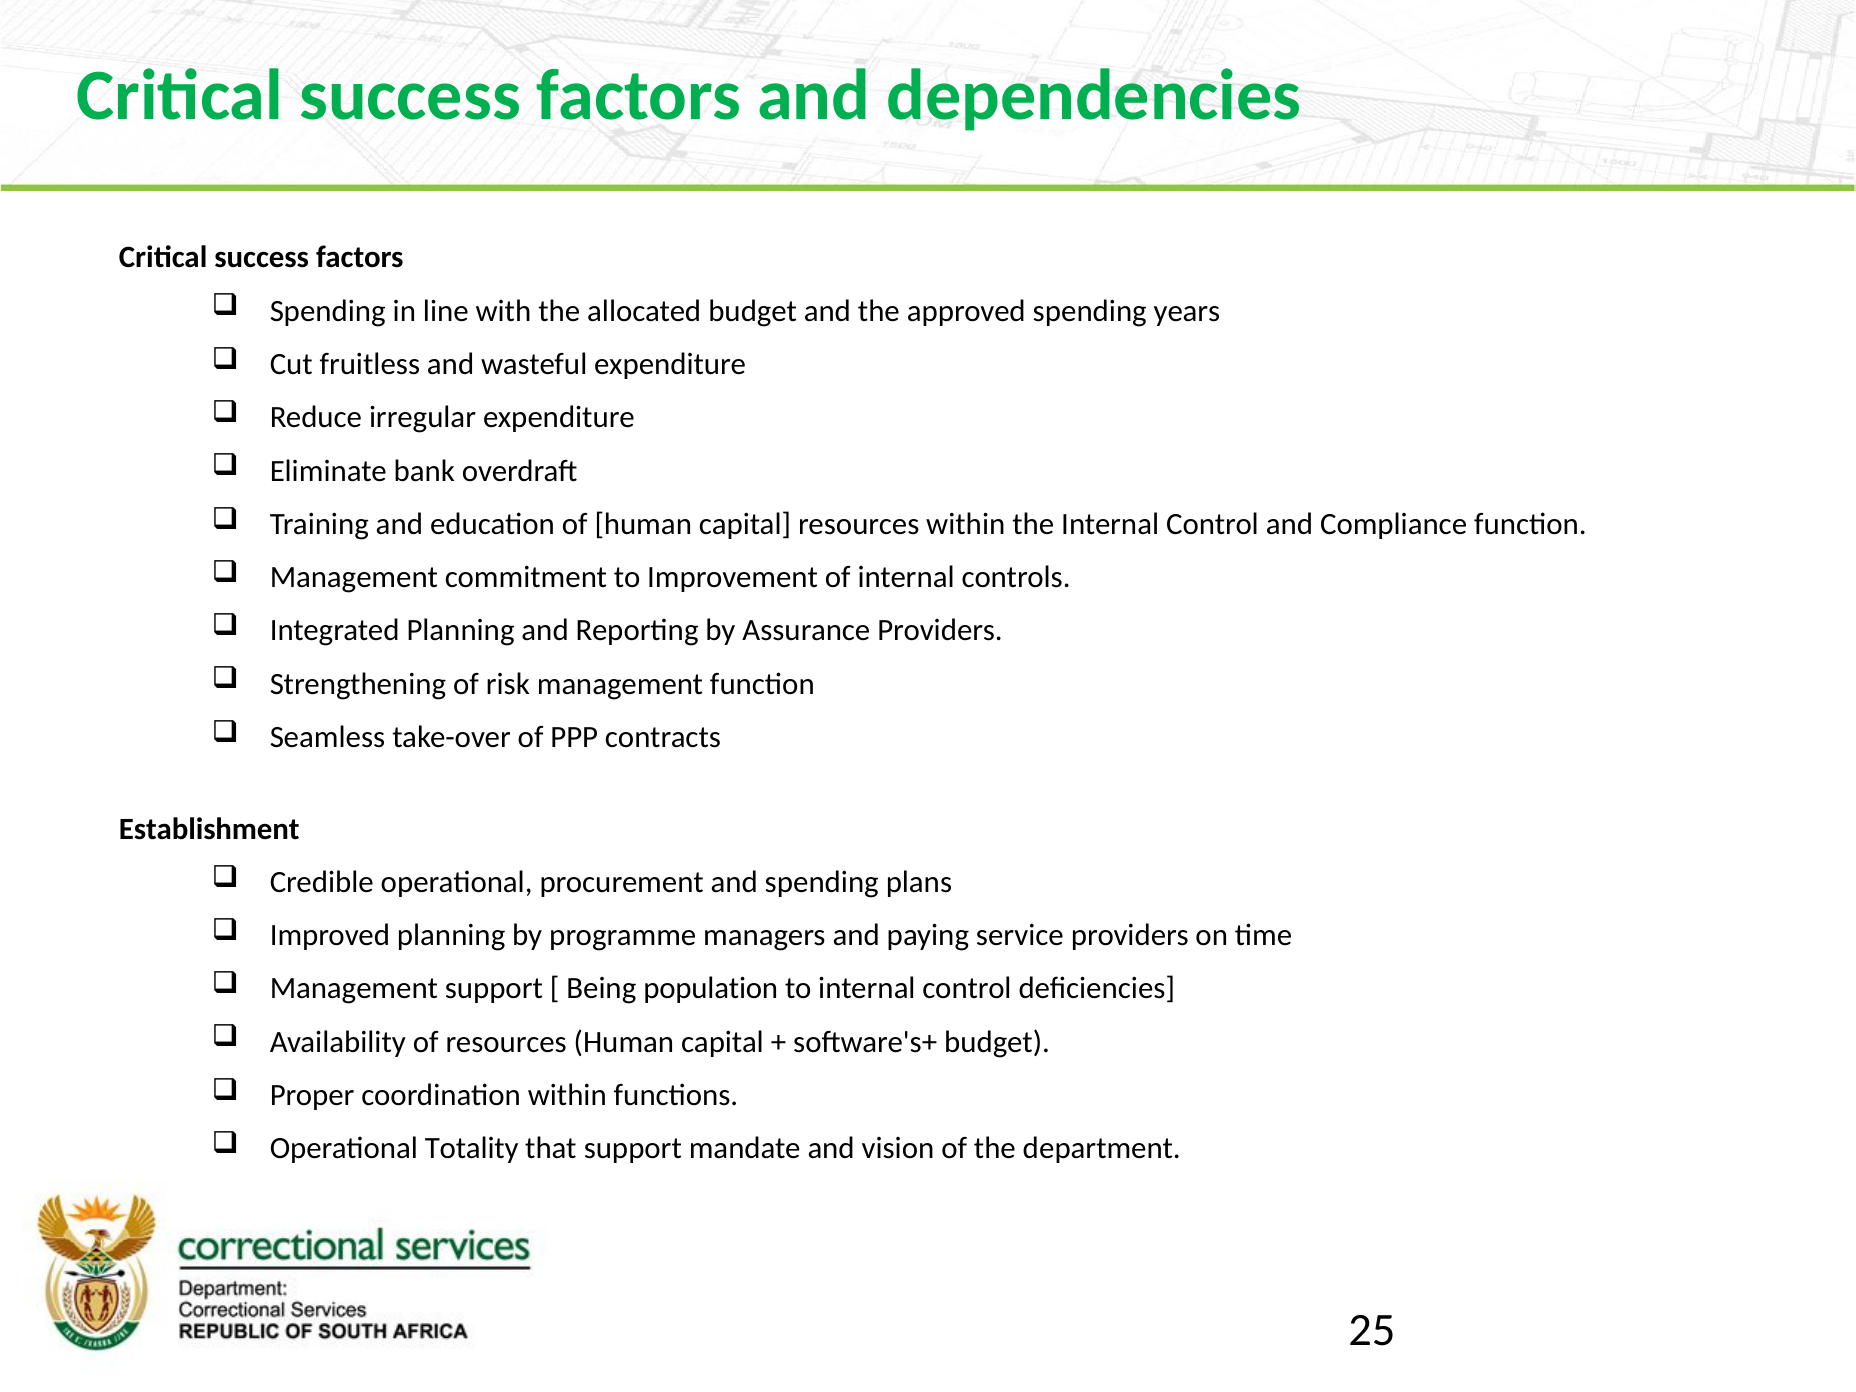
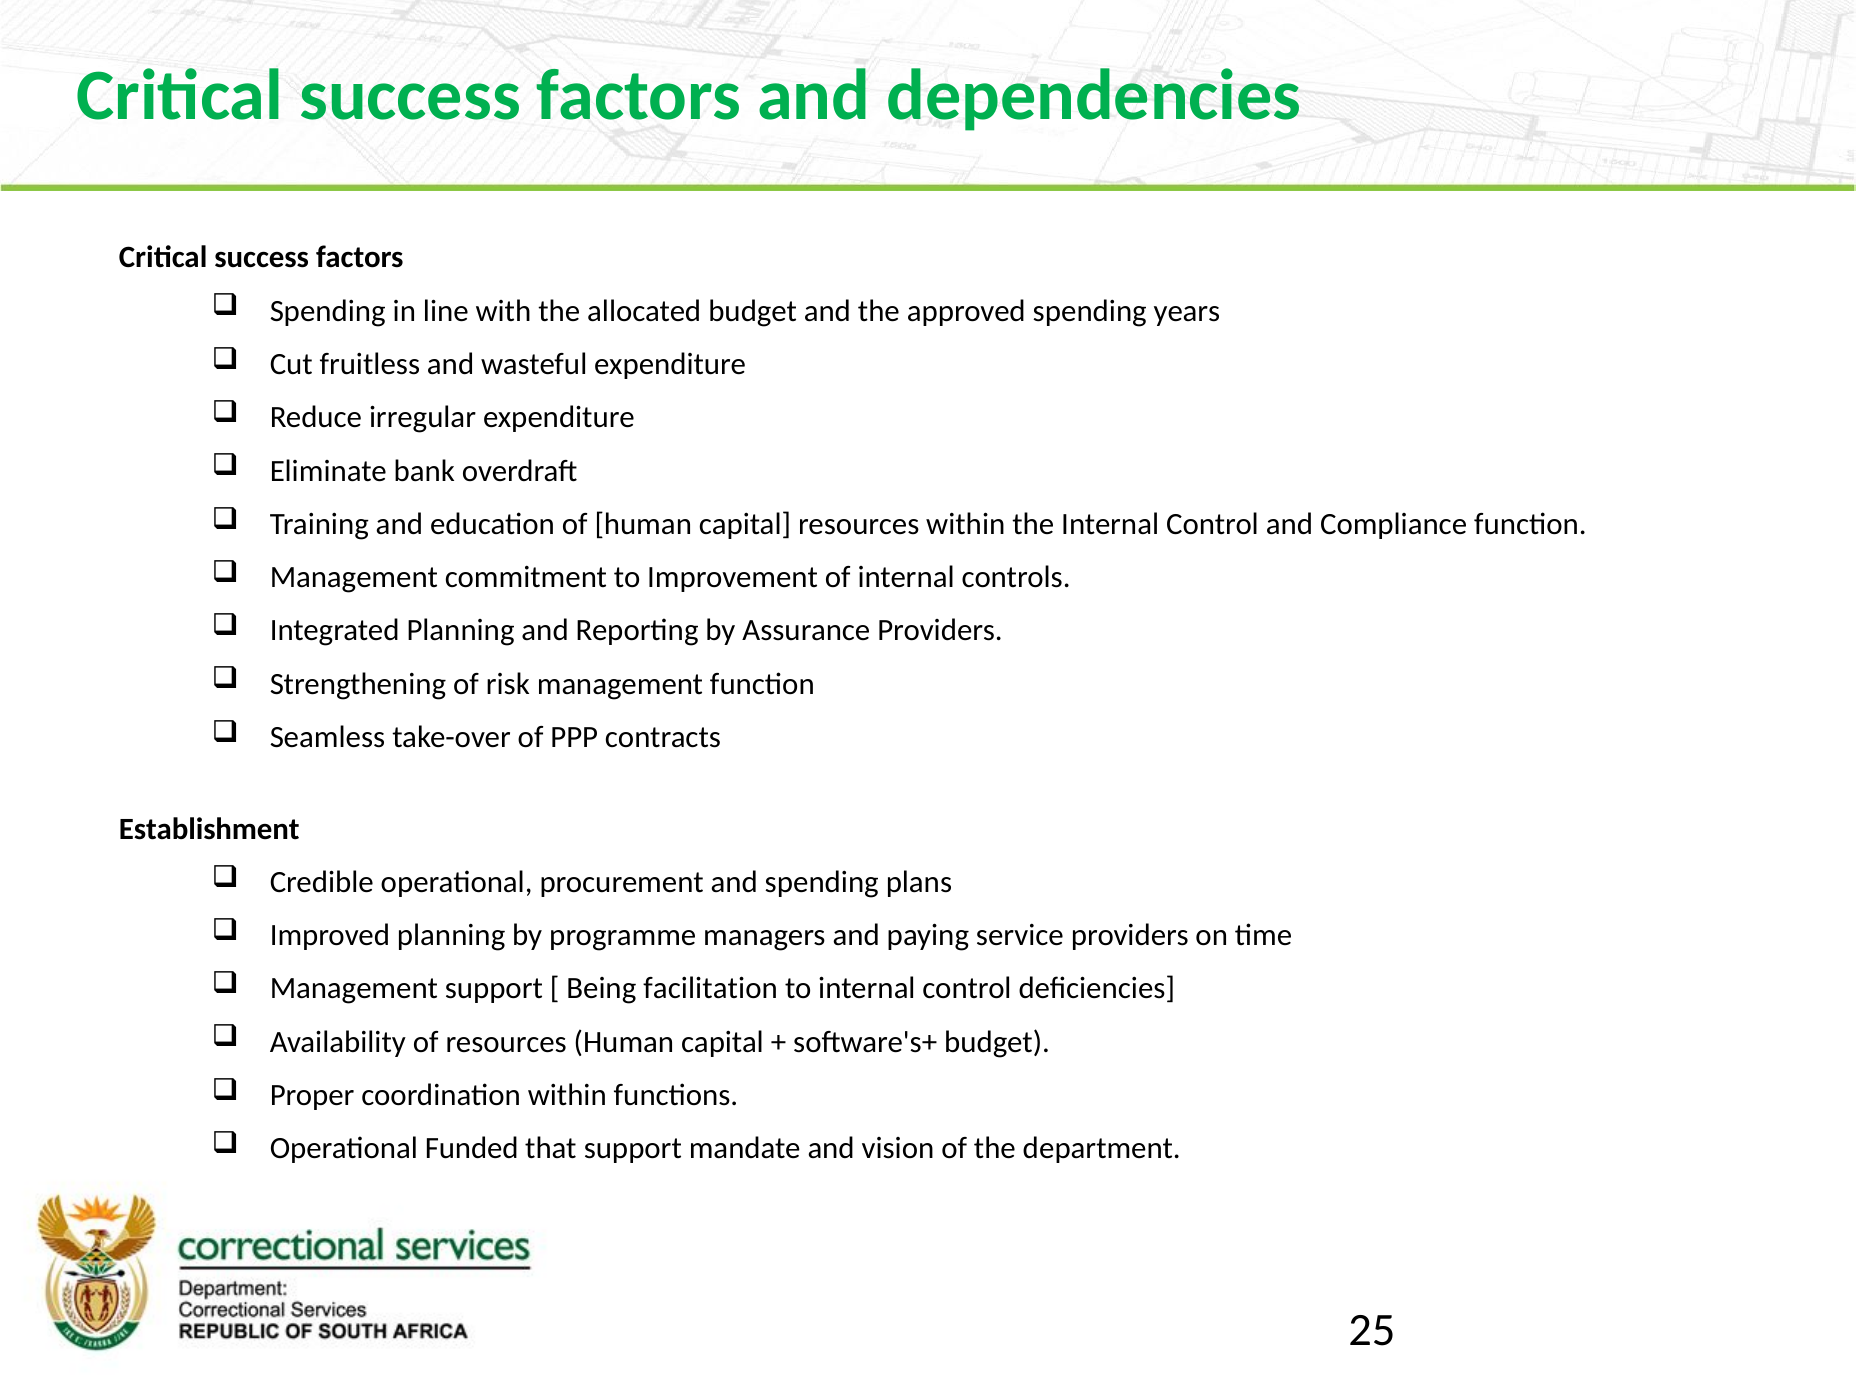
population: population -> facilitation
Totality: Totality -> Funded
